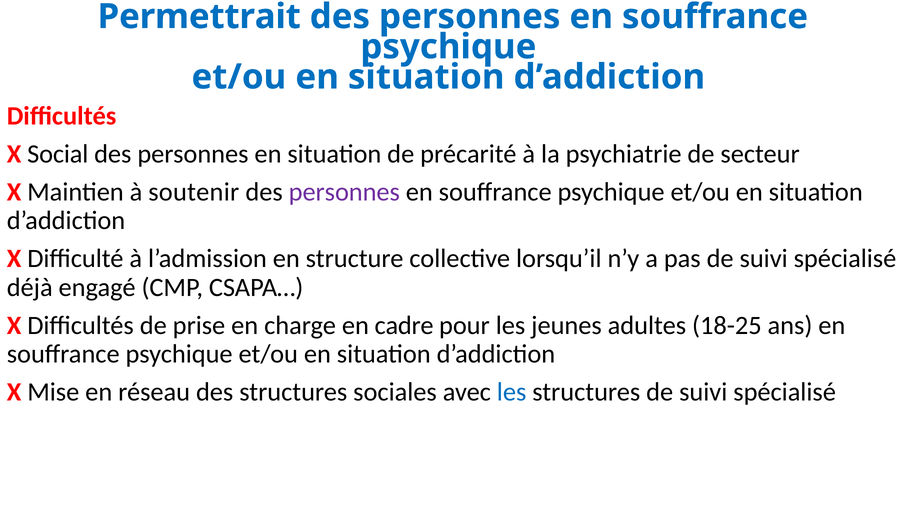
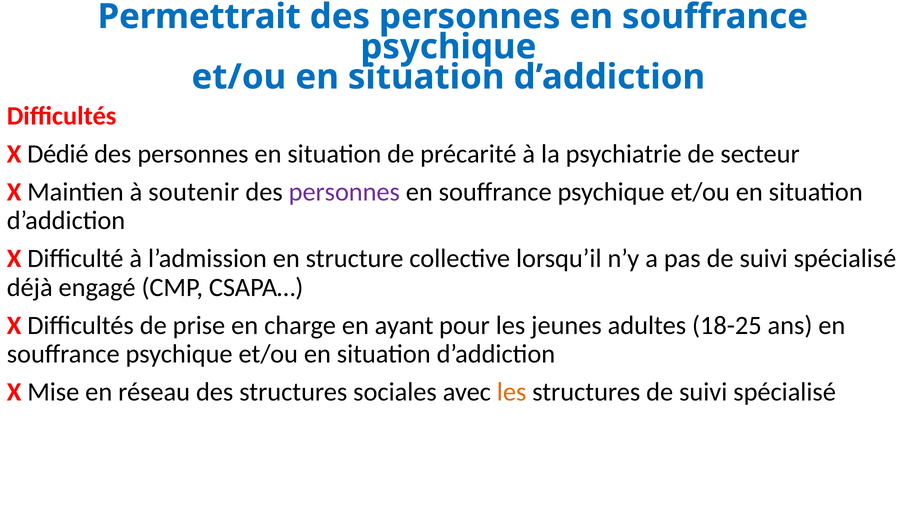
Social: Social -> Dédié
cadre: cadre -> ayant
les at (512, 392) colour: blue -> orange
